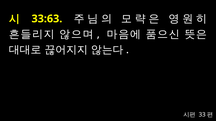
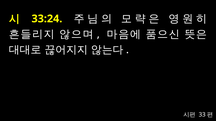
33:63: 33:63 -> 33:24
